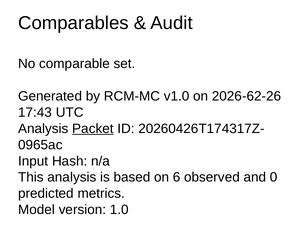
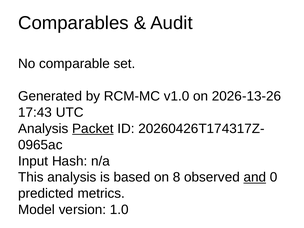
2026-62-26: 2026-62-26 -> 2026-13-26
6: 6 -> 8
and underline: none -> present
